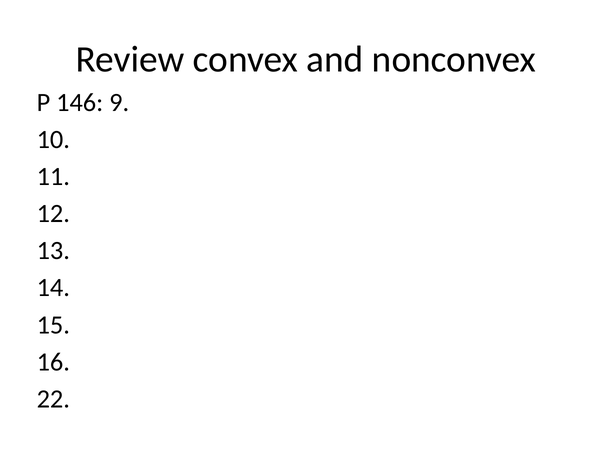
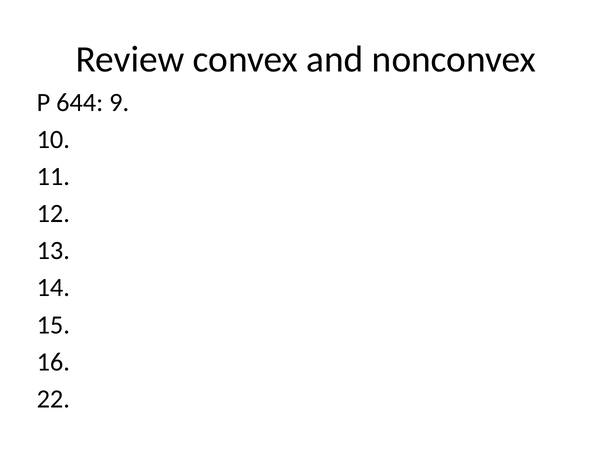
146: 146 -> 644
